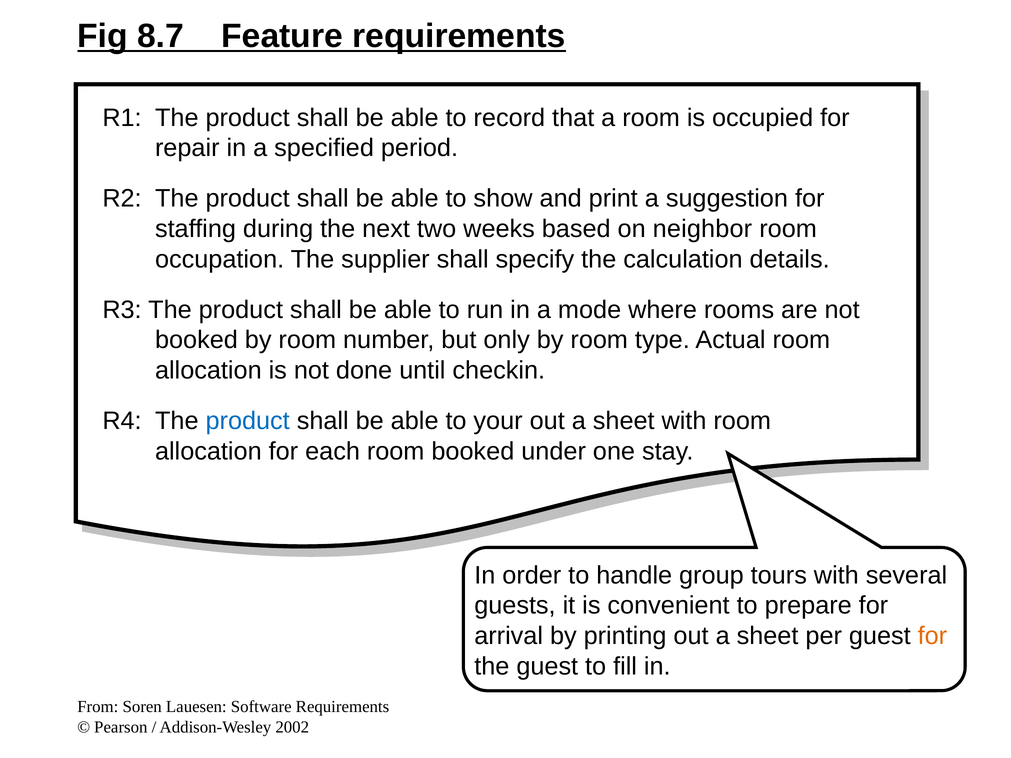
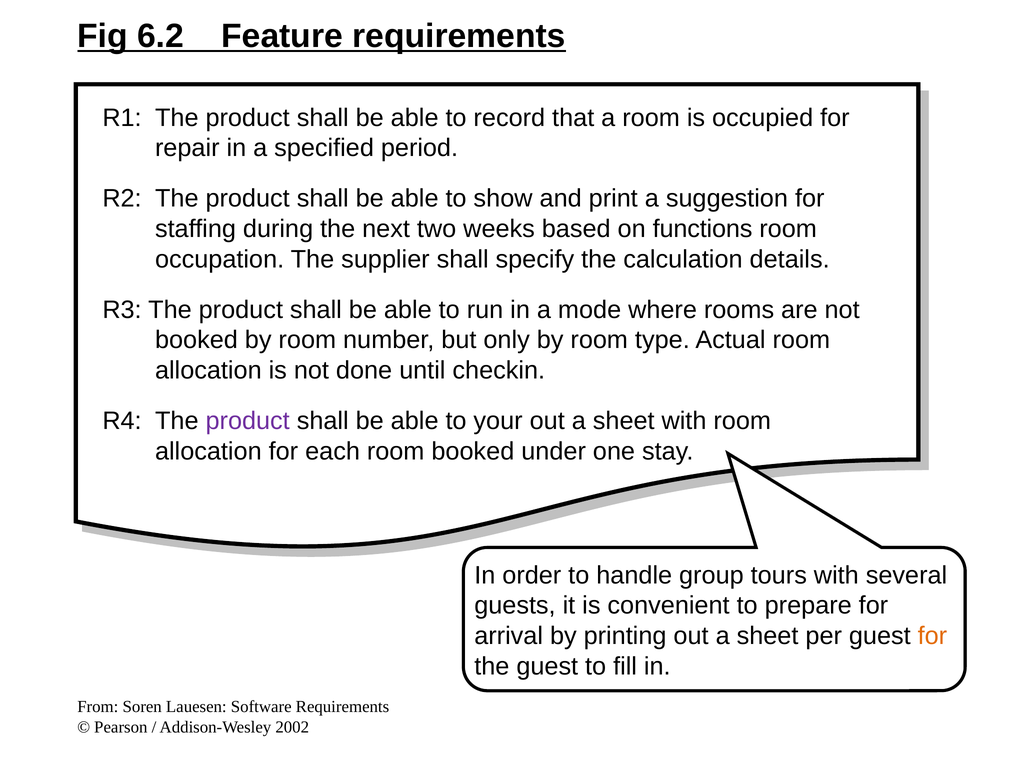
8.7: 8.7 -> 6.2
neighbor: neighbor -> functions
product at (248, 421) colour: blue -> purple
